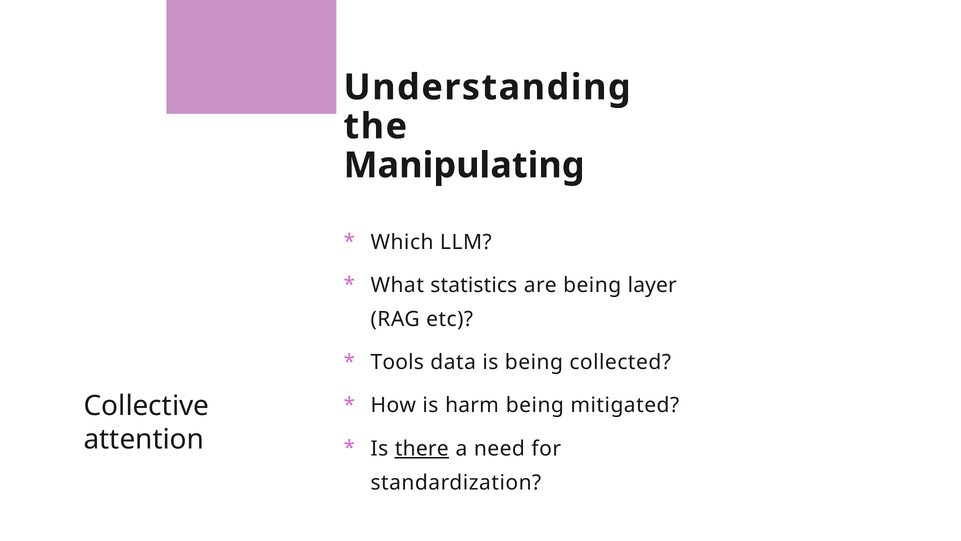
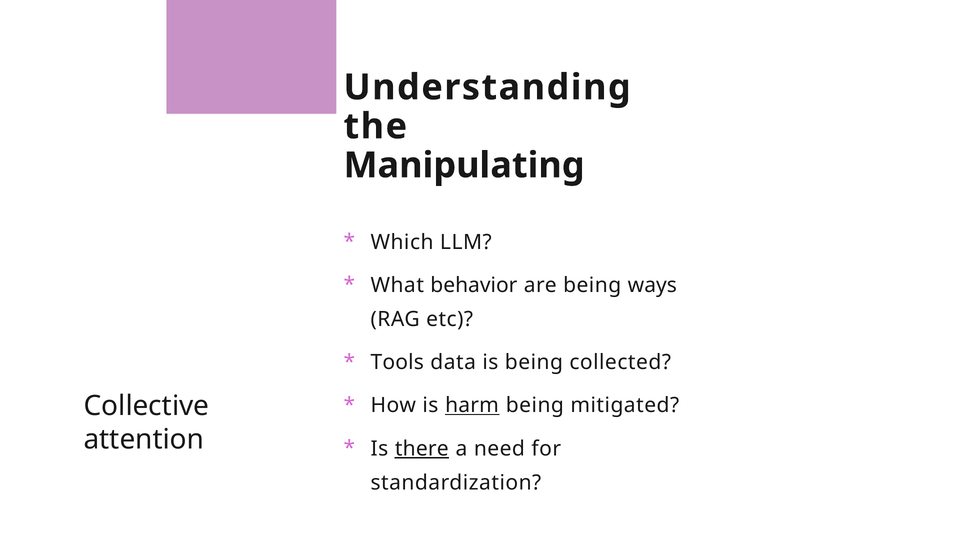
statistics: statistics -> behavior
layer: layer -> ways
harm underline: none -> present
